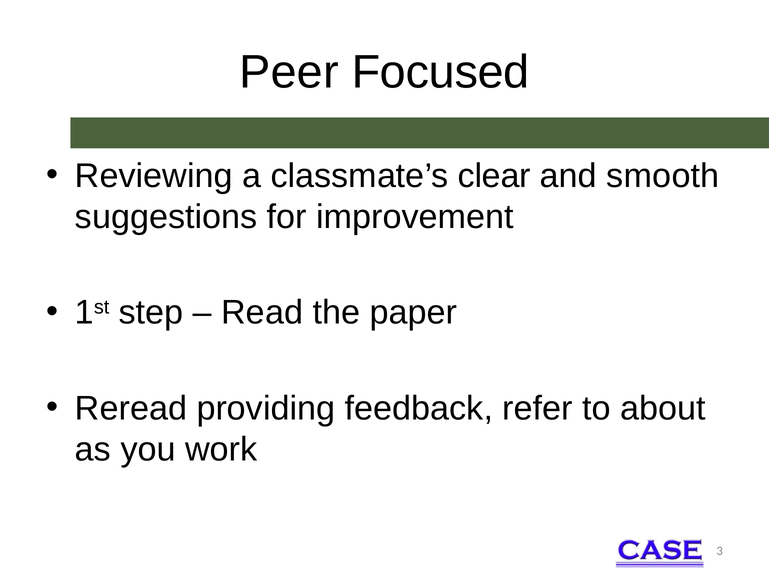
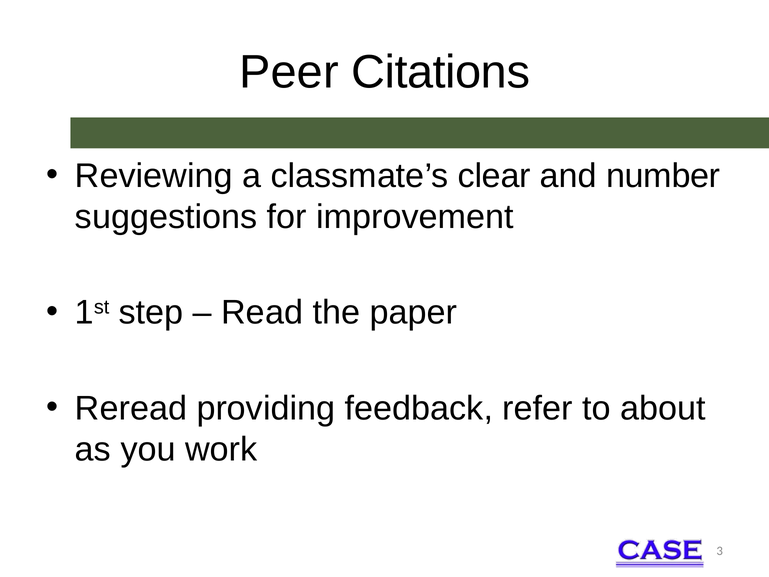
Focused: Focused -> Citations
smooth: smooth -> number
